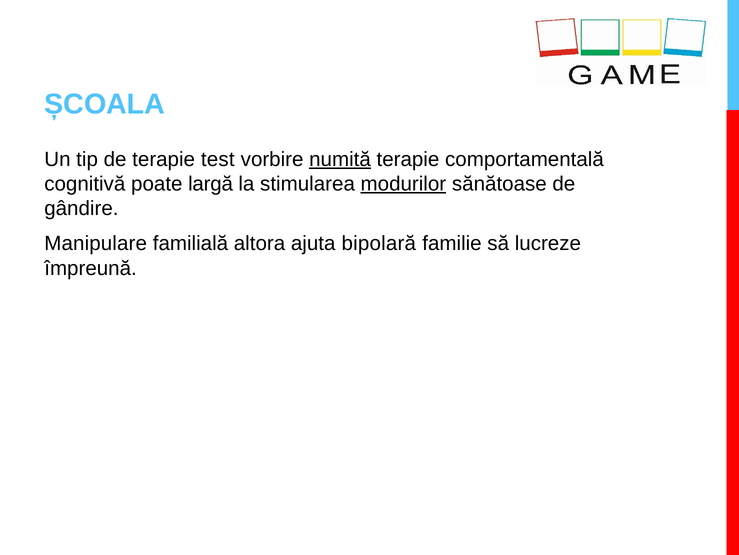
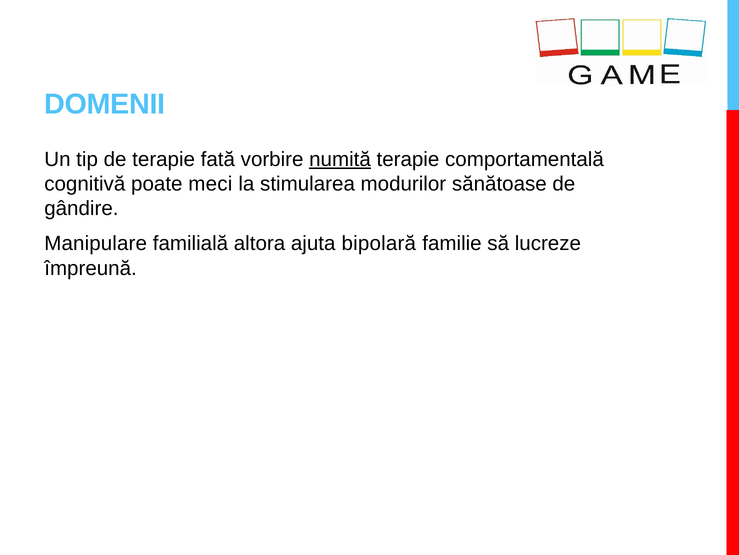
ȘCOALA: ȘCOALA -> DOMENII
test: test -> fată
largă: largă -> meci
modurilor underline: present -> none
